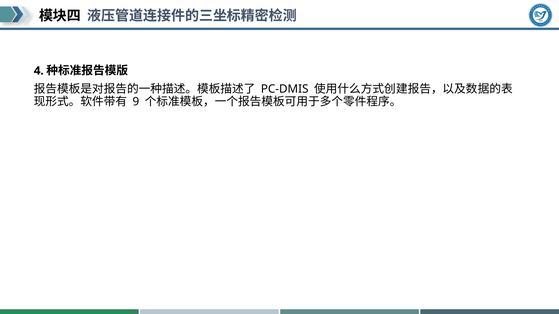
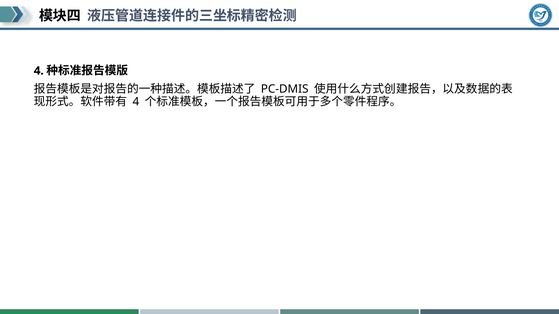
9 at (136, 102): 9 -> 4
